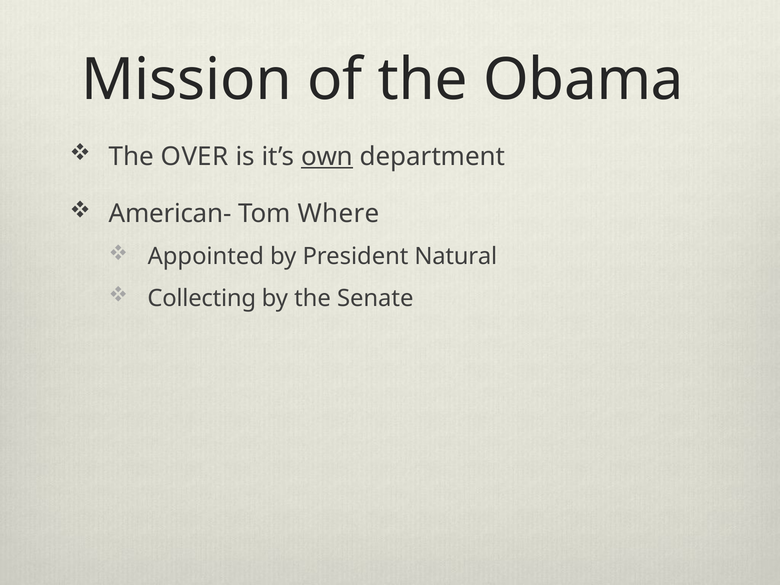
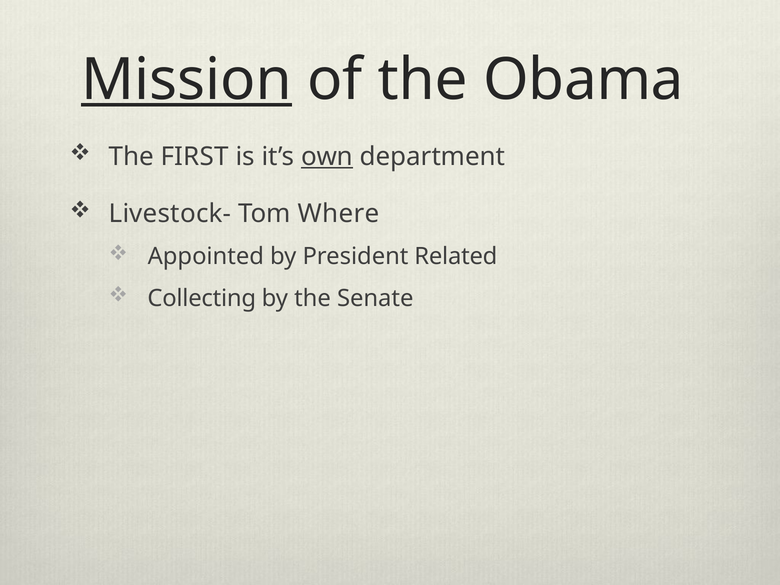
Mission underline: none -> present
OVER: OVER -> FIRST
American-: American- -> Livestock-
Natural: Natural -> Related
